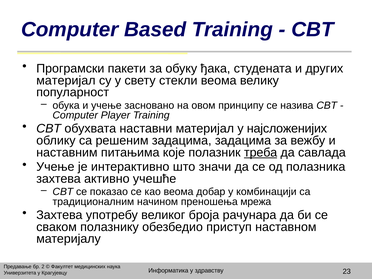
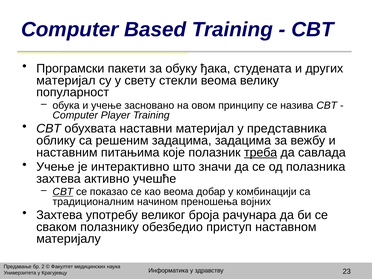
најсложенијих: најсложенијих -> представника
CBT at (63, 192) underline: none -> present
мрежа: мрежа -> војних
